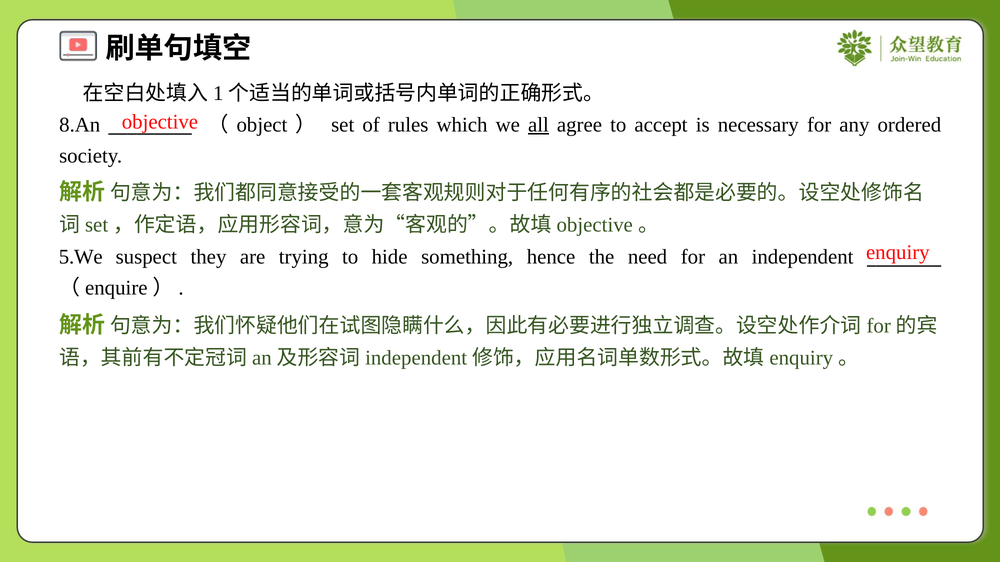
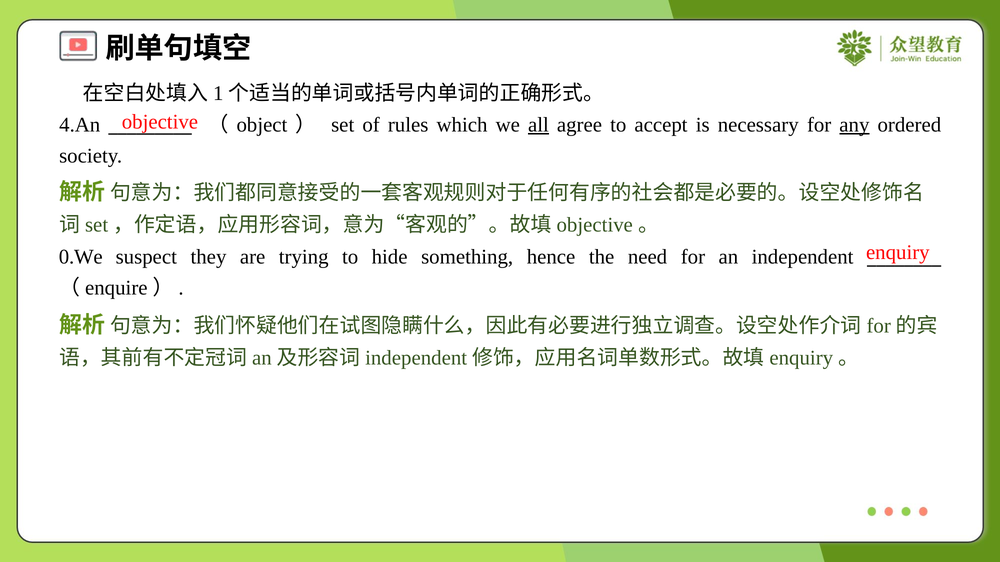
8.An: 8.An -> 4.An
any underline: none -> present
5.We: 5.We -> 0.We
